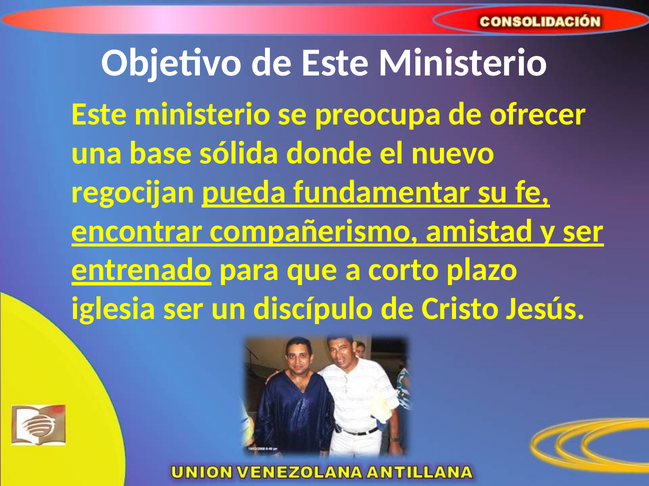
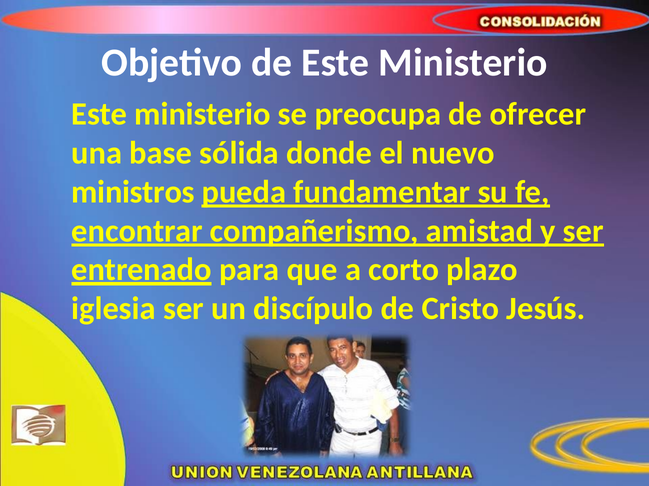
regocijan: regocijan -> ministros
